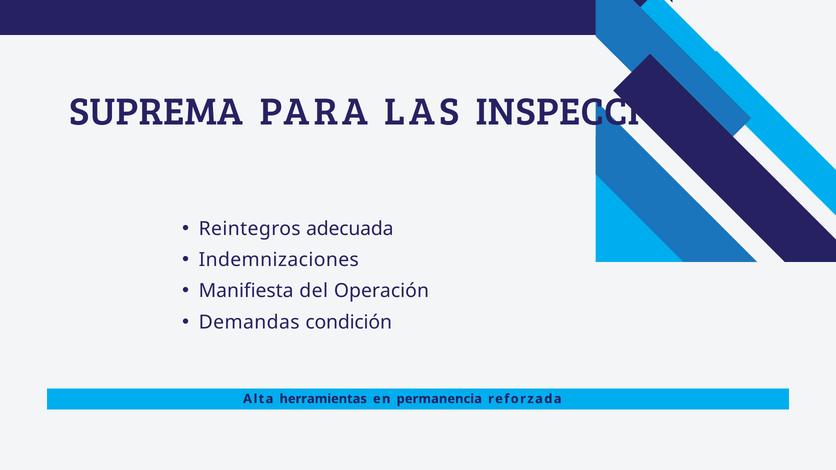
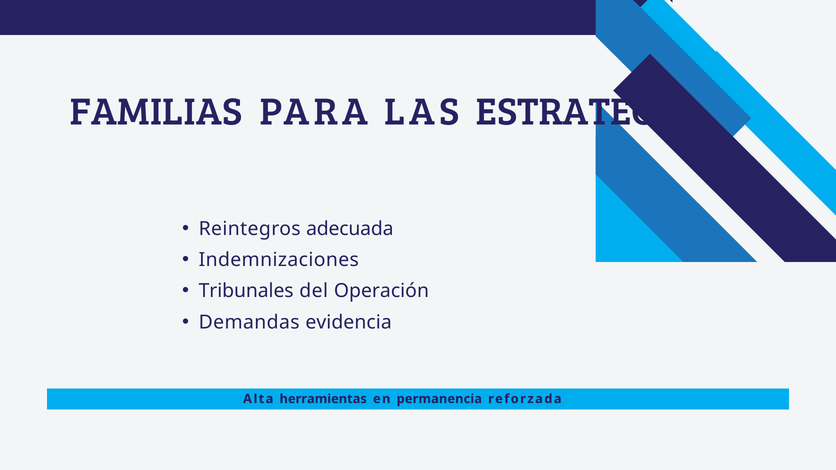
SUPREMA: SUPREMA -> FAMILIAS
INSPECCIÓN: INSPECCIÓN -> ESTRATEGIA
Manifiesta: Manifiesta -> Tribunales
condición: condición -> evidencia
